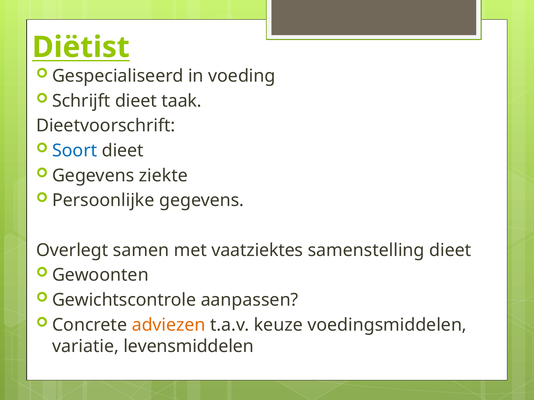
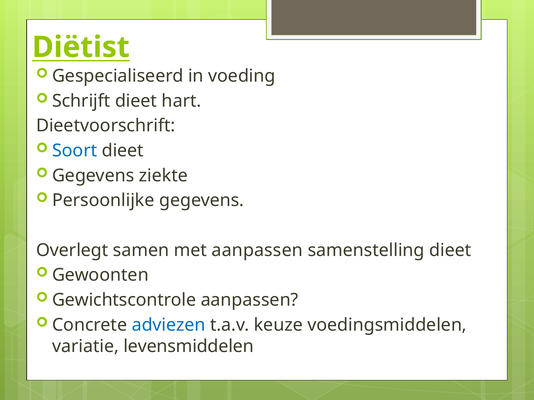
taak: taak -> hart
met vaatziektes: vaatziektes -> aanpassen
adviezen colour: orange -> blue
